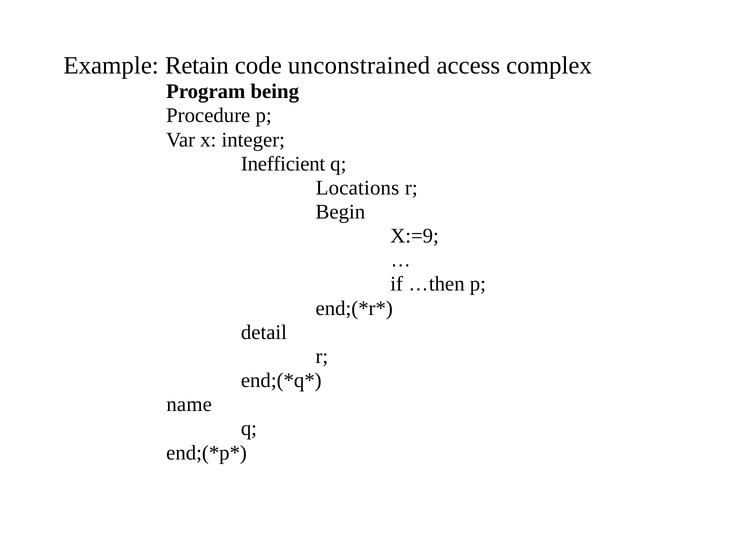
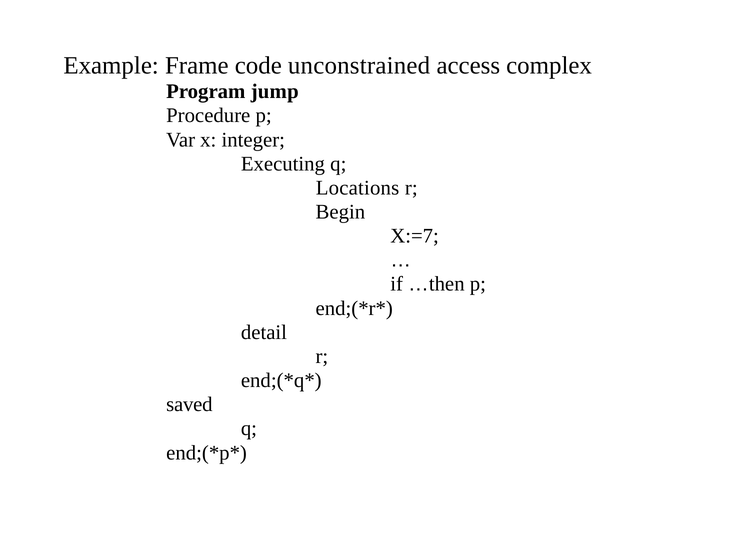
Retain: Retain -> Frame
being: being -> jump
Inefficient: Inefficient -> Executing
X:=9: X:=9 -> X:=7
name: name -> saved
